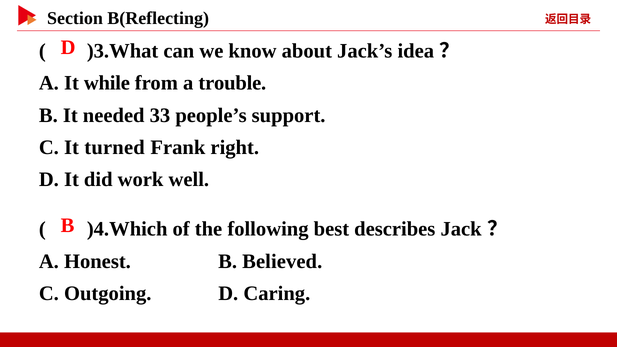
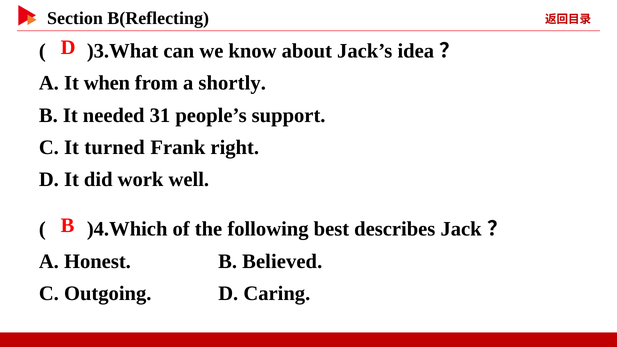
while: while -> when
trouble: trouble -> shortly
33: 33 -> 31
